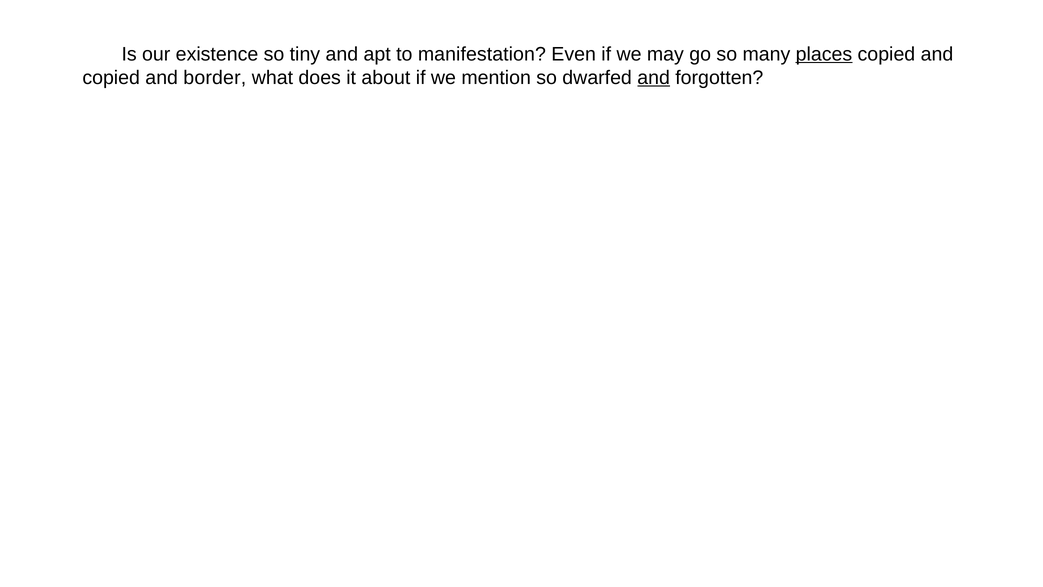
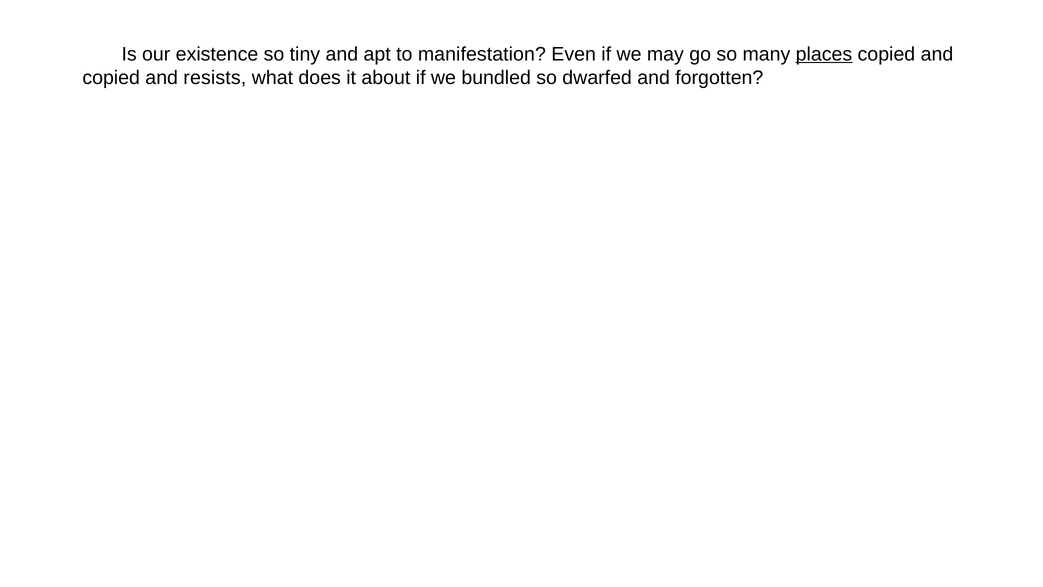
border: border -> resists
mention: mention -> bundled
and at (654, 78) underline: present -> none
